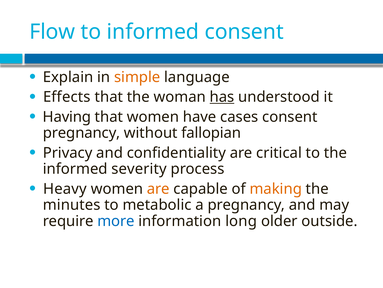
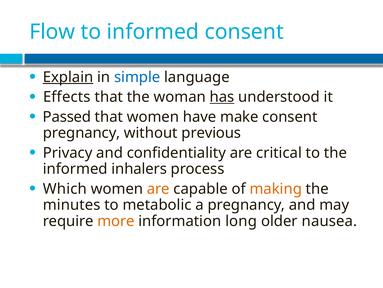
Explain underline: none -> present
simple colour: orange -> blue
Having: Having -> Passed
cases: cases -> make
fallopian: fallopian -> previous
severity: severity -> inhalers
Heavy: Heavy -> Which
more colour: blue -> orange
outside: outside -> nausea
